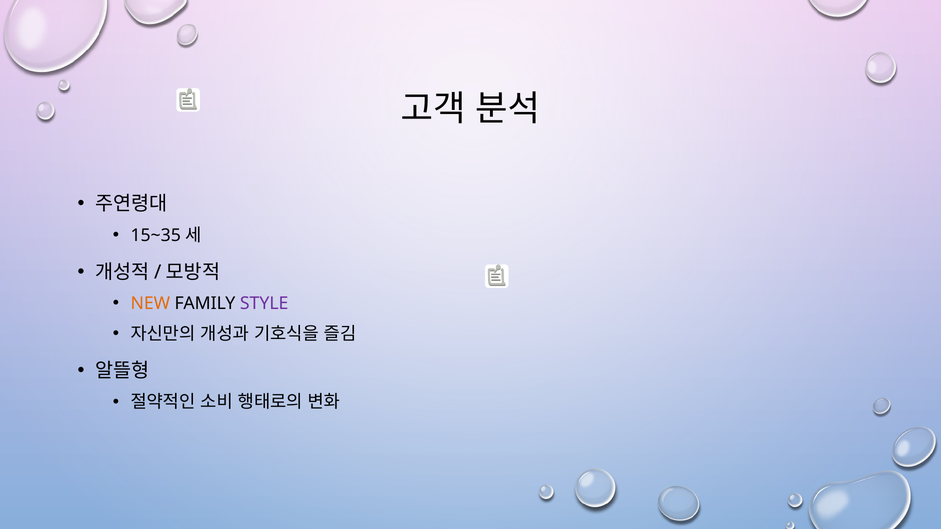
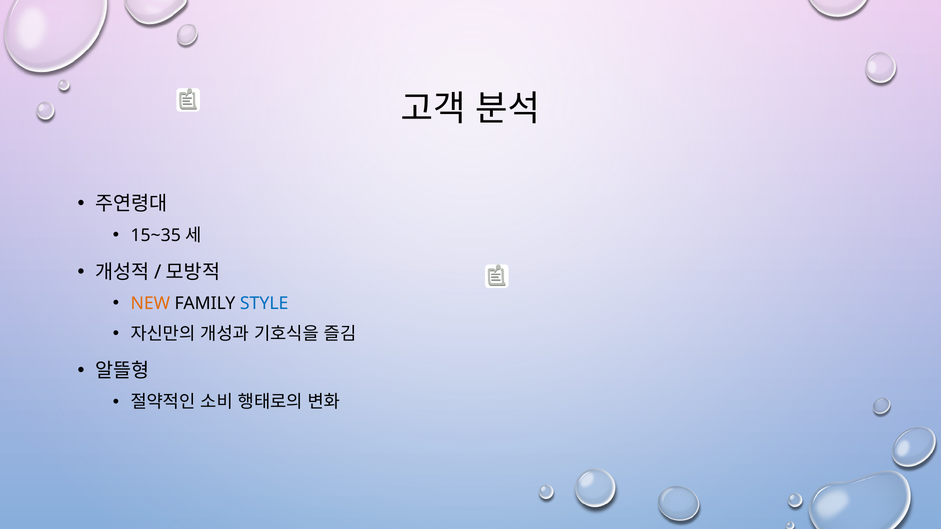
STYLE colour: purple -> blue
